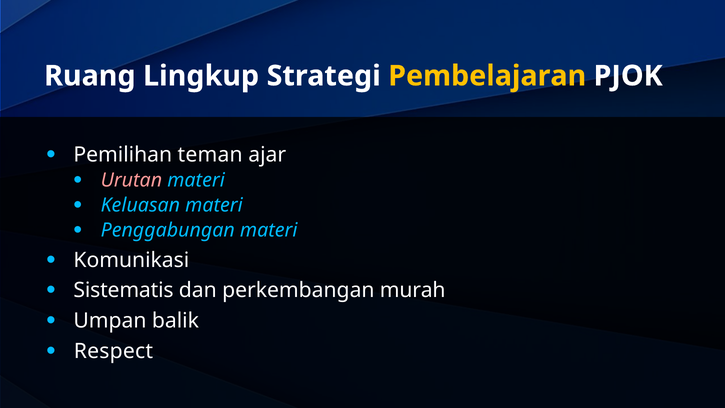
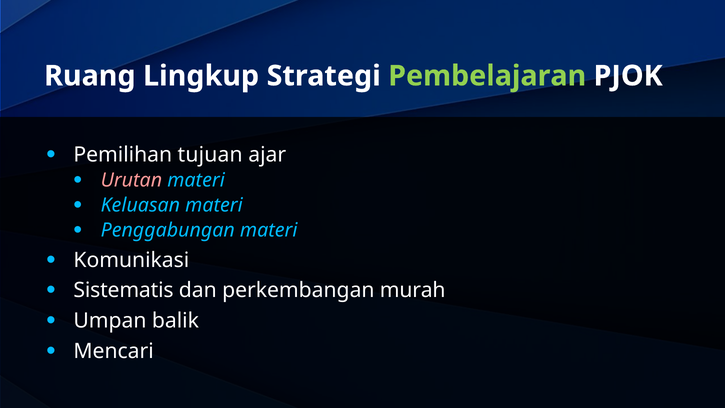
Pembelajaran colour: yellow -> light green
teman: teman -> tujuan
Respect: Respect -> Mencari
